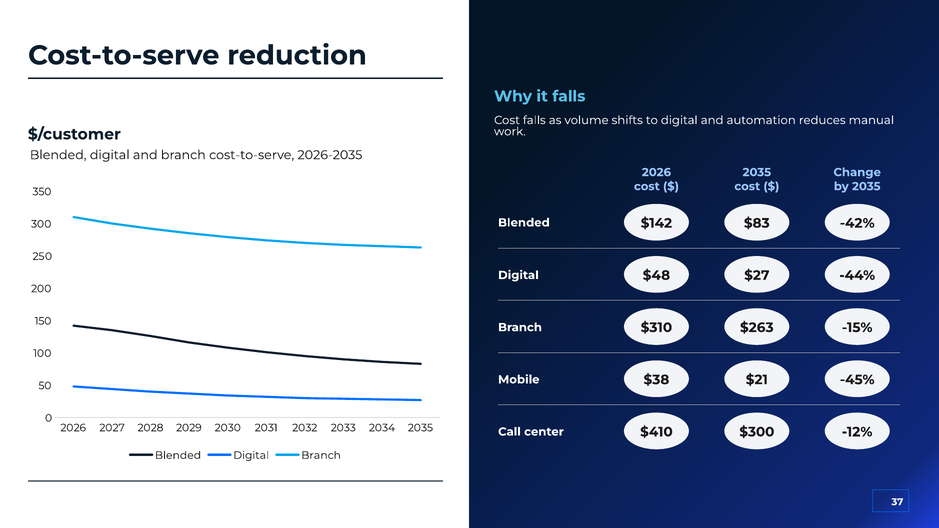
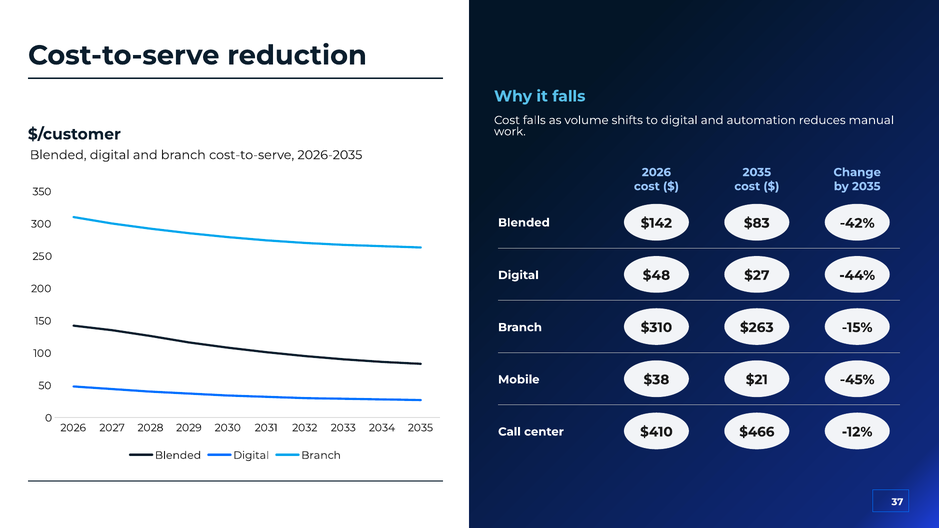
$300: $300 -> $466
